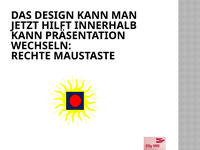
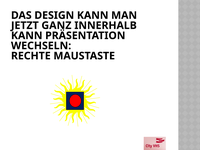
HILFT: HILFT -> GANZ
